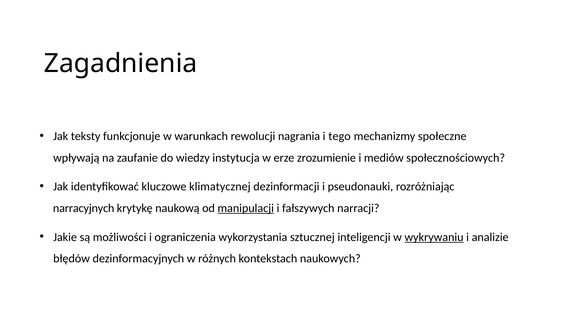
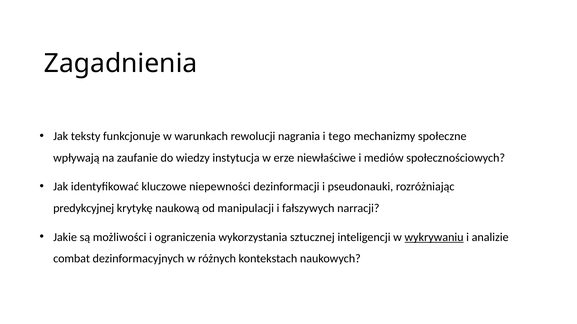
zrozumienie: zrozumienie -> niewłaściwe
klimatycznej: klimatycznej -> niepewności
narracyjnych: narracyjnych -> predykcyjnej
manipulacji underline: present -> none
błędów: błędów -> combat
